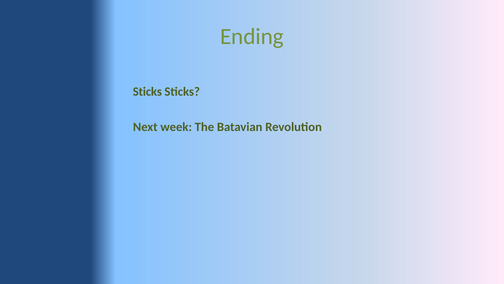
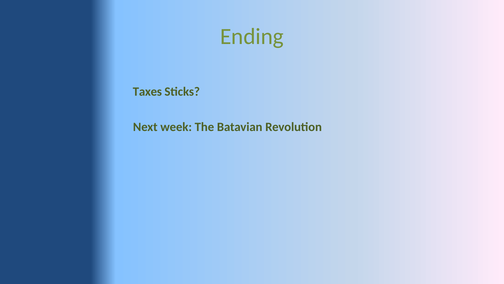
Sticks at (147, 92): Sticks -> Taxes
